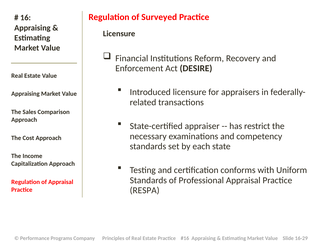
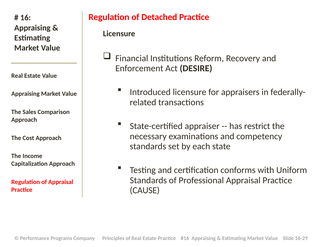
Surveyed: Surveyed -> Detached
RESPA: RESPA -> CAUSE
